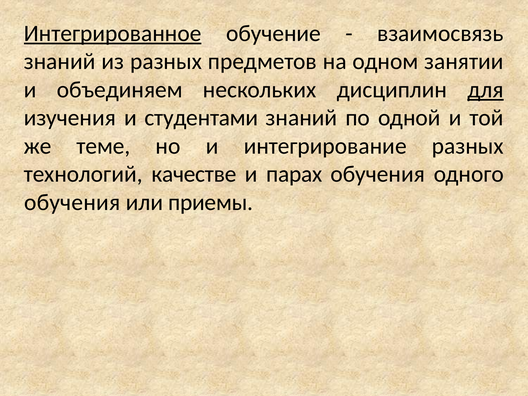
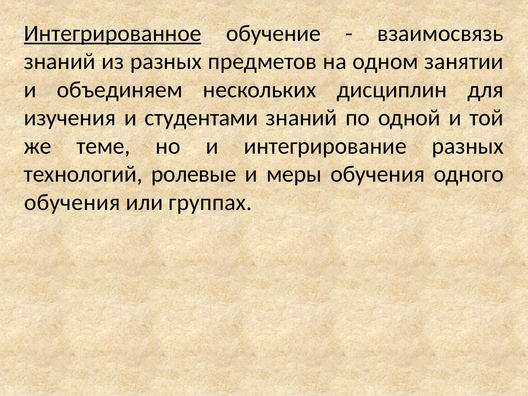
для underline: present -> none
качестве: качестве -> ролевые
парах: парах -> меры
приемы: приемы -> группах
